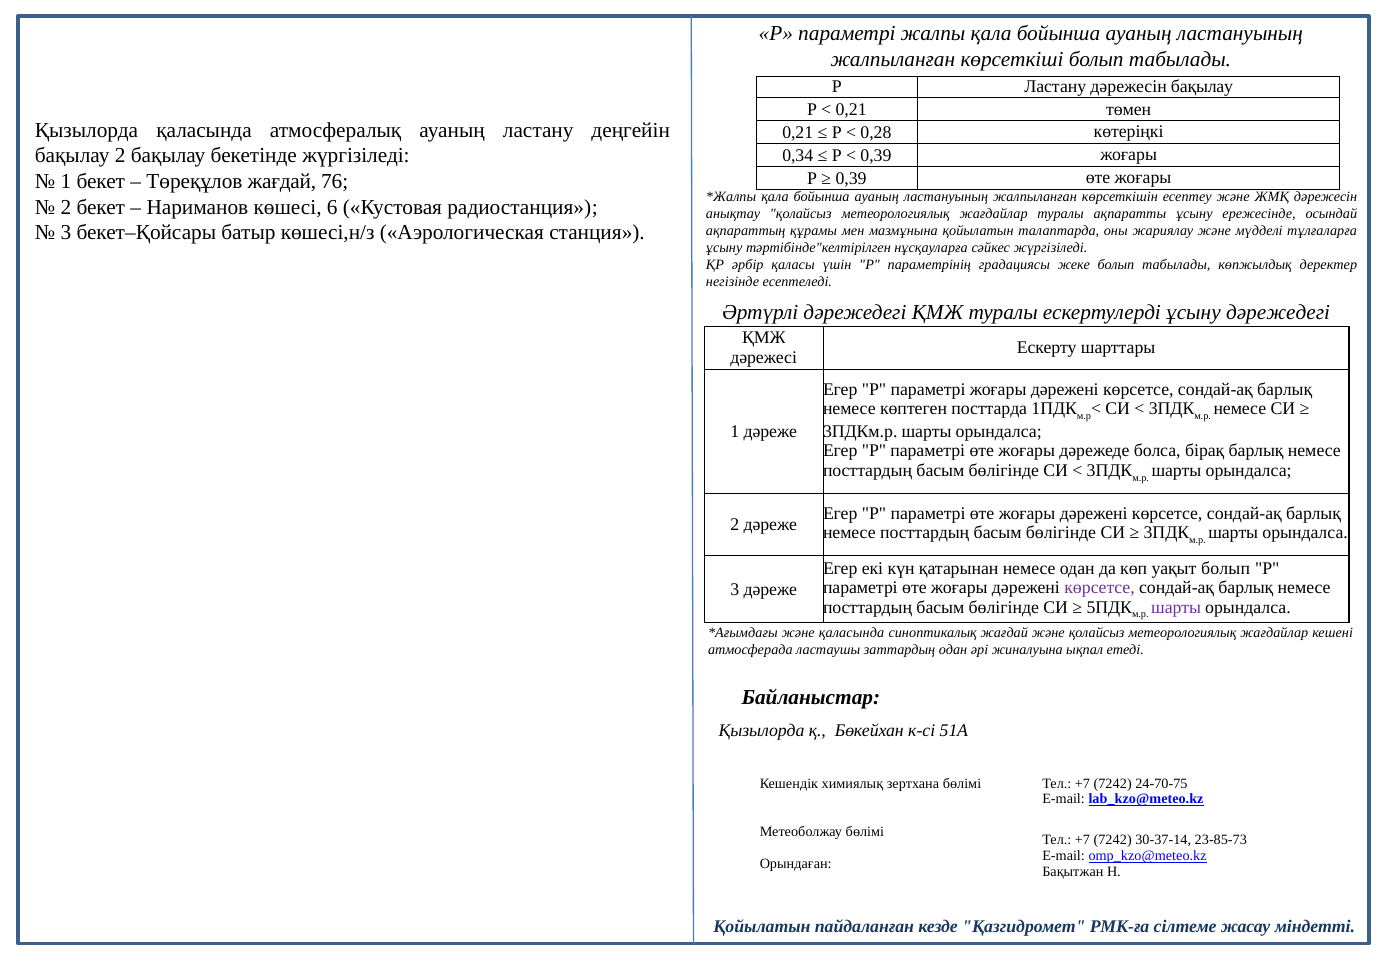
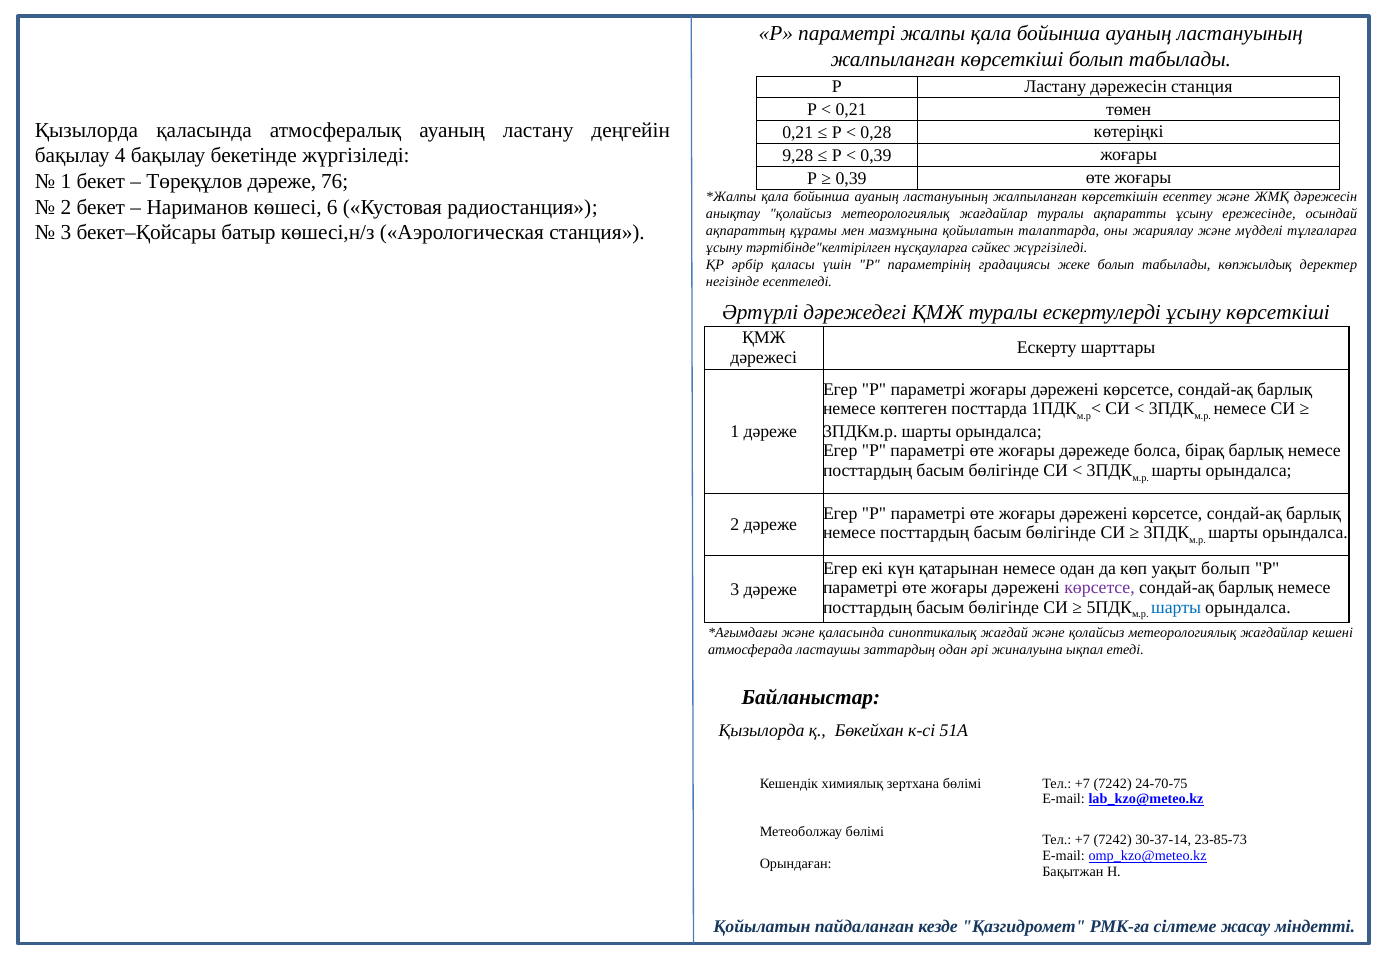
дәрежесін бақылау: бақылау -> станция
бақылау 2: 2 -> 4
0,34: 0,34 -> 9,28
Төреқұлов жағдай: жағдай -> дәреже
ұсыну дәрежедегі: дәрежедегі -> көрсеткіші
шарты at (1176, 608) colour: purple -> blue
